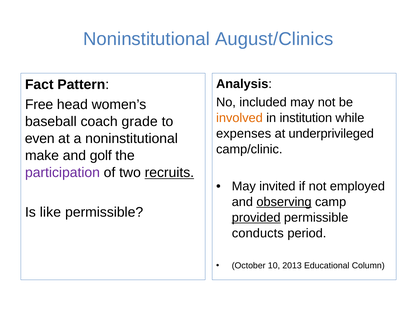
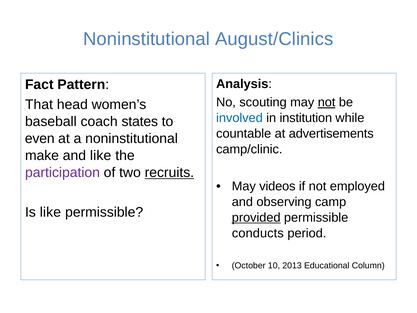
included: included -> scouting
not at (327, 102) underline: none -> present
Free: Free -> That
involved colour: orange -> blue
grade: grade -> states
expenses: expenses -> countable
underprivileged: underprivileged -> advertisements
and golf: golf -> like
invited: invited -> videos
observing underline: present -> none
